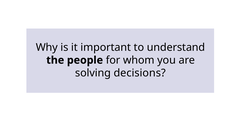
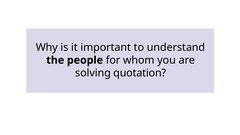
decisions: decisions -> quotation
